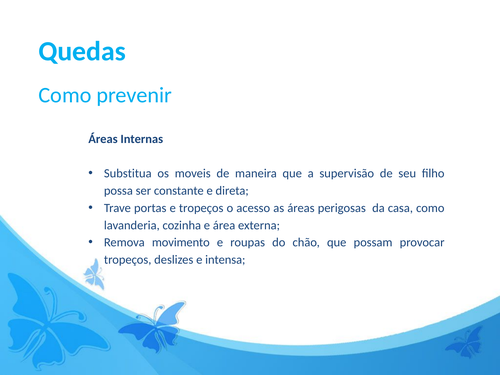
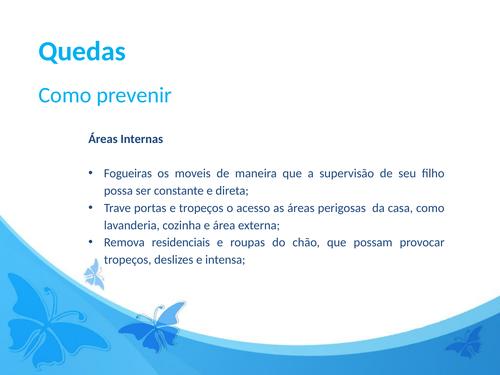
Substitua: Substitua -> Fogueiras
movimento: movimento -> residenciais
